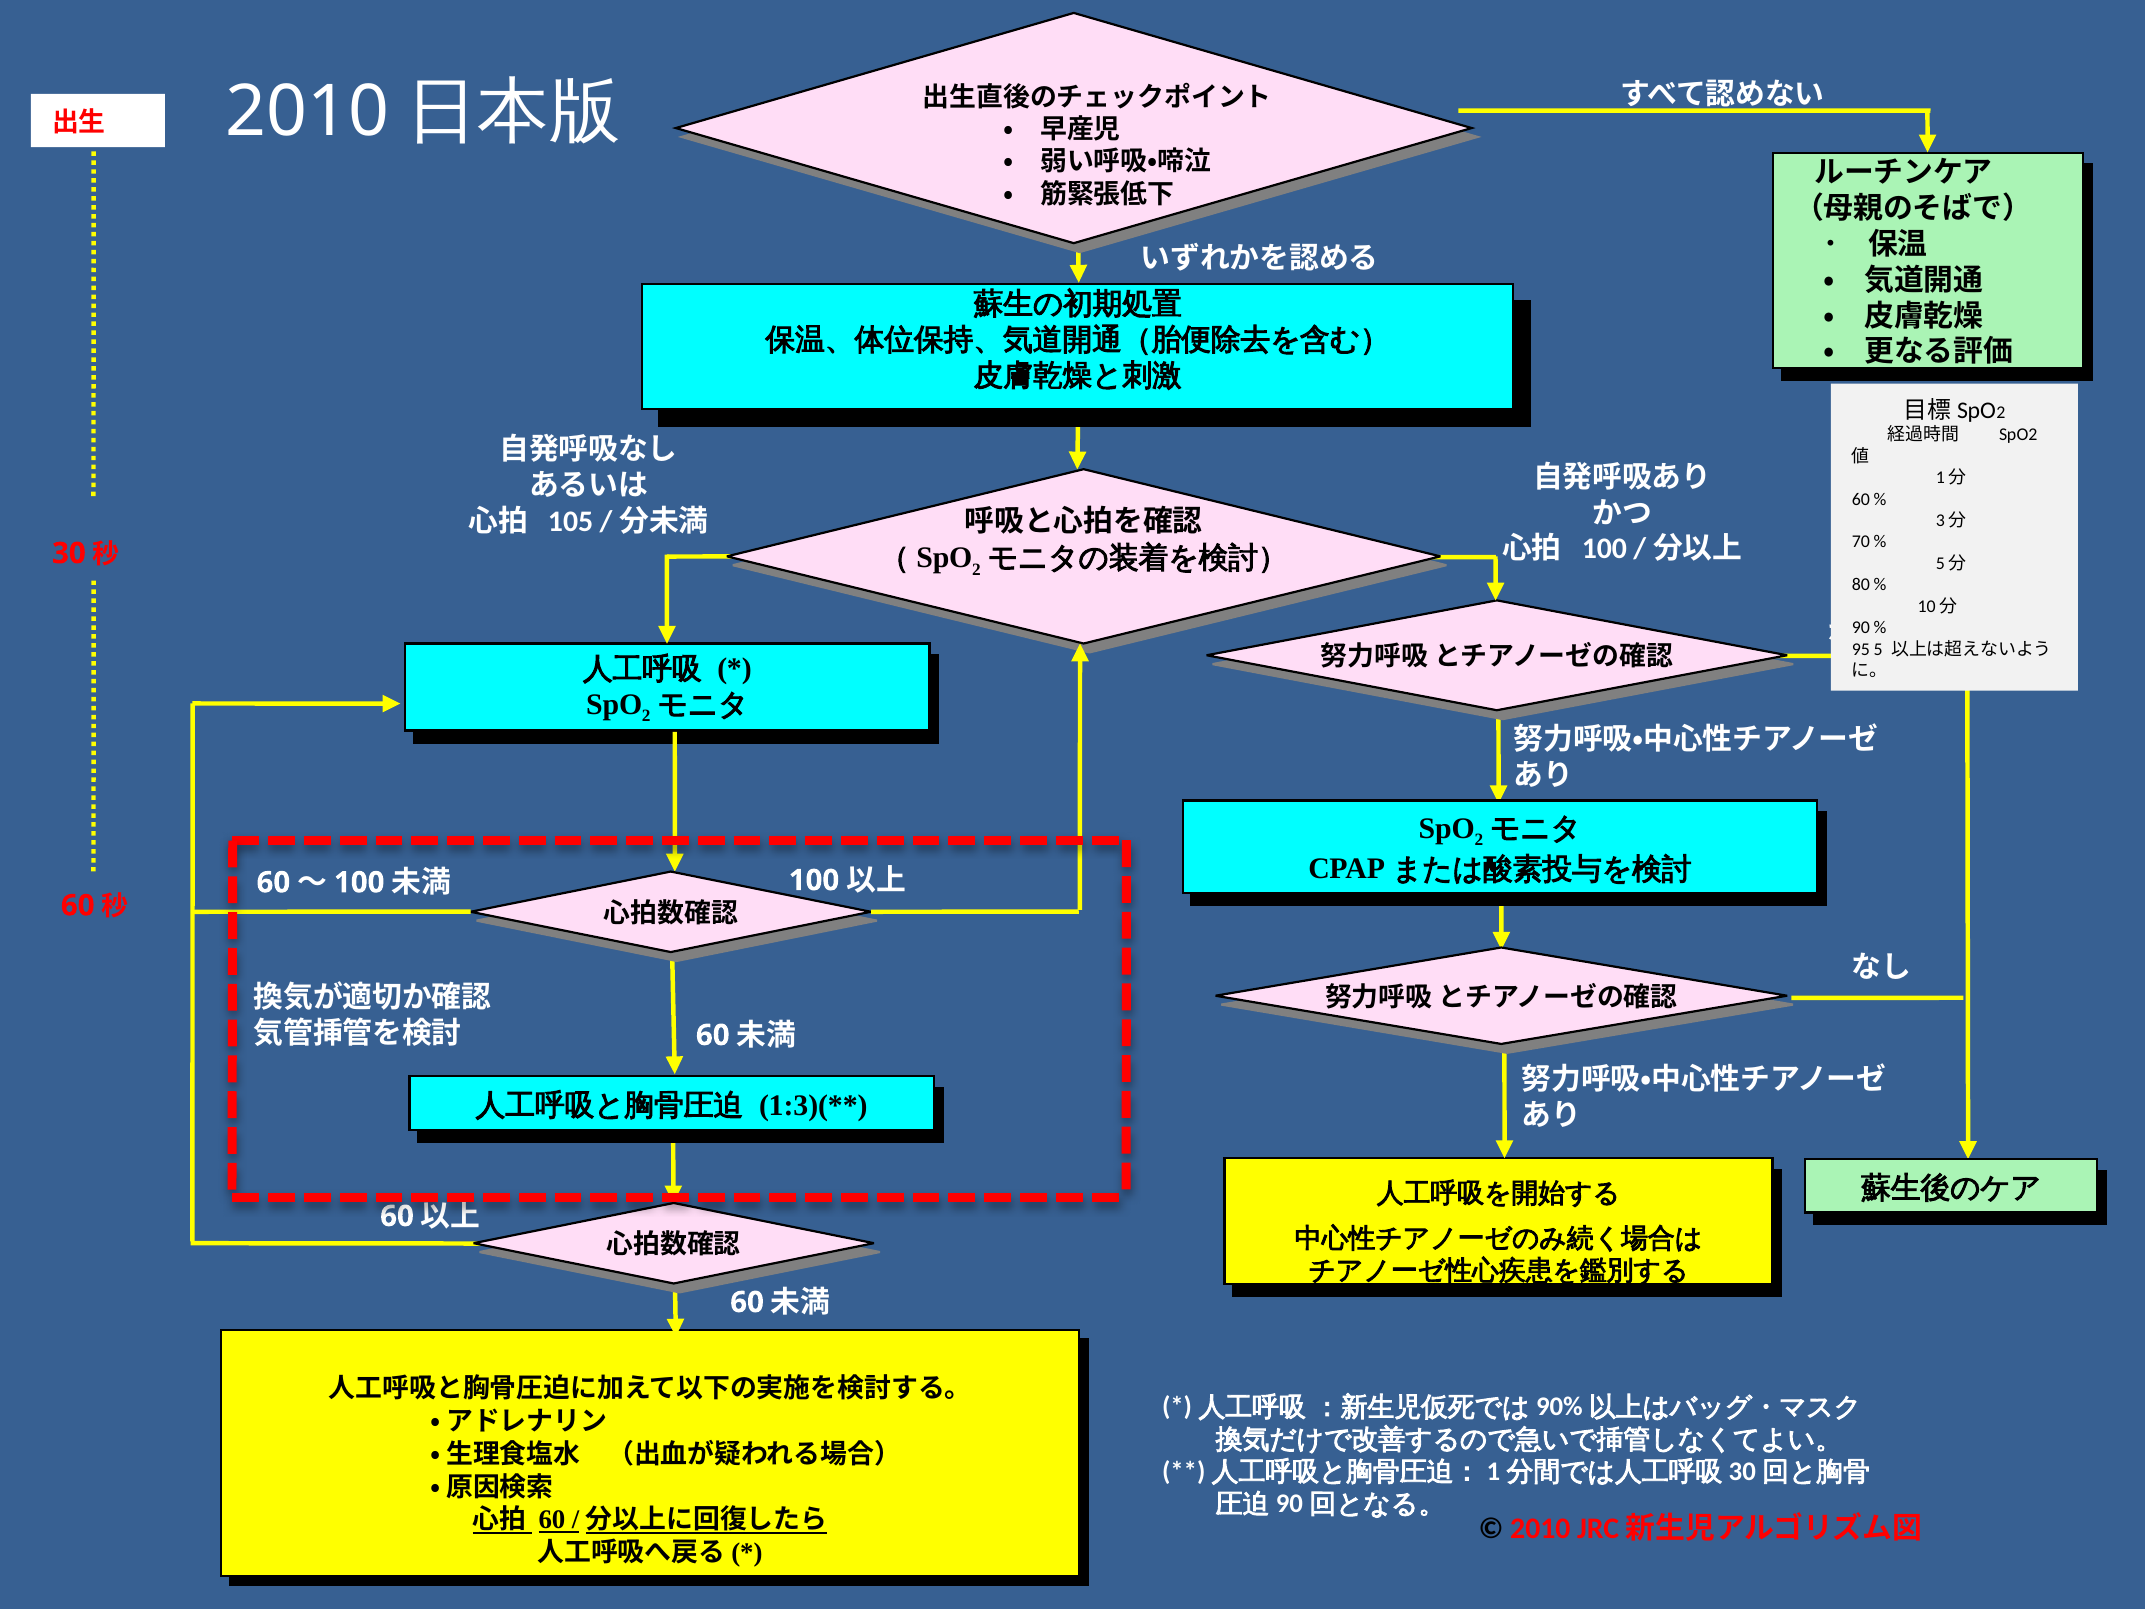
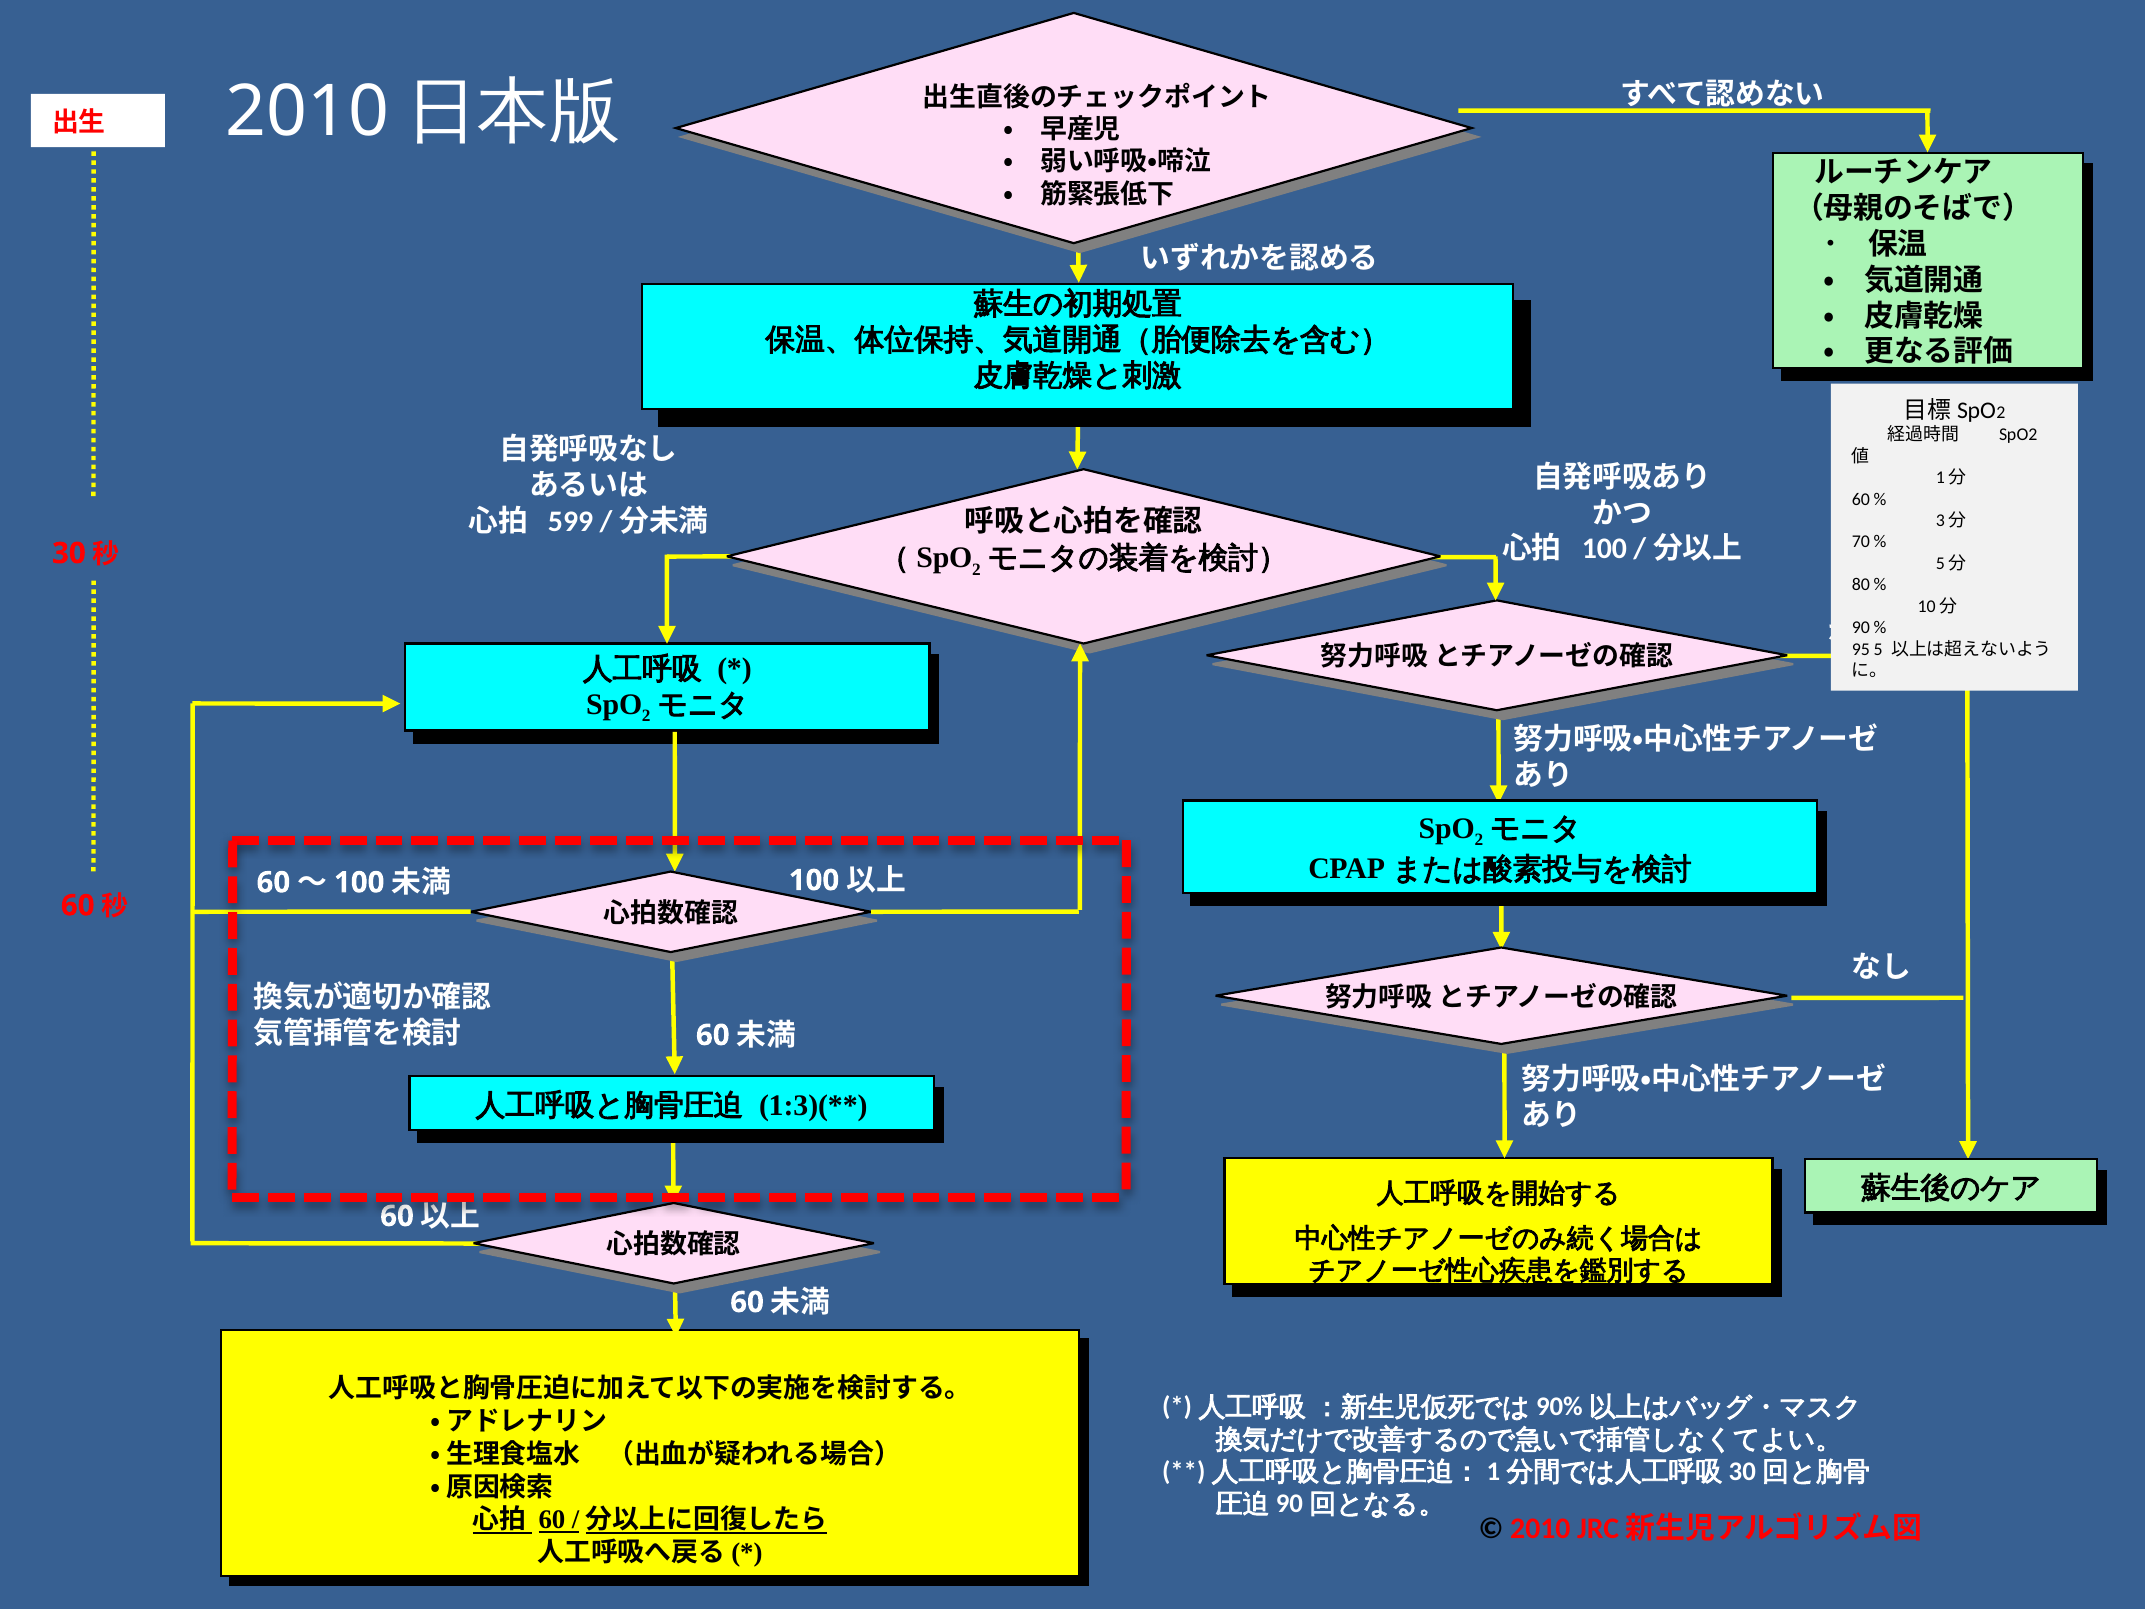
105: 105 -> 599
